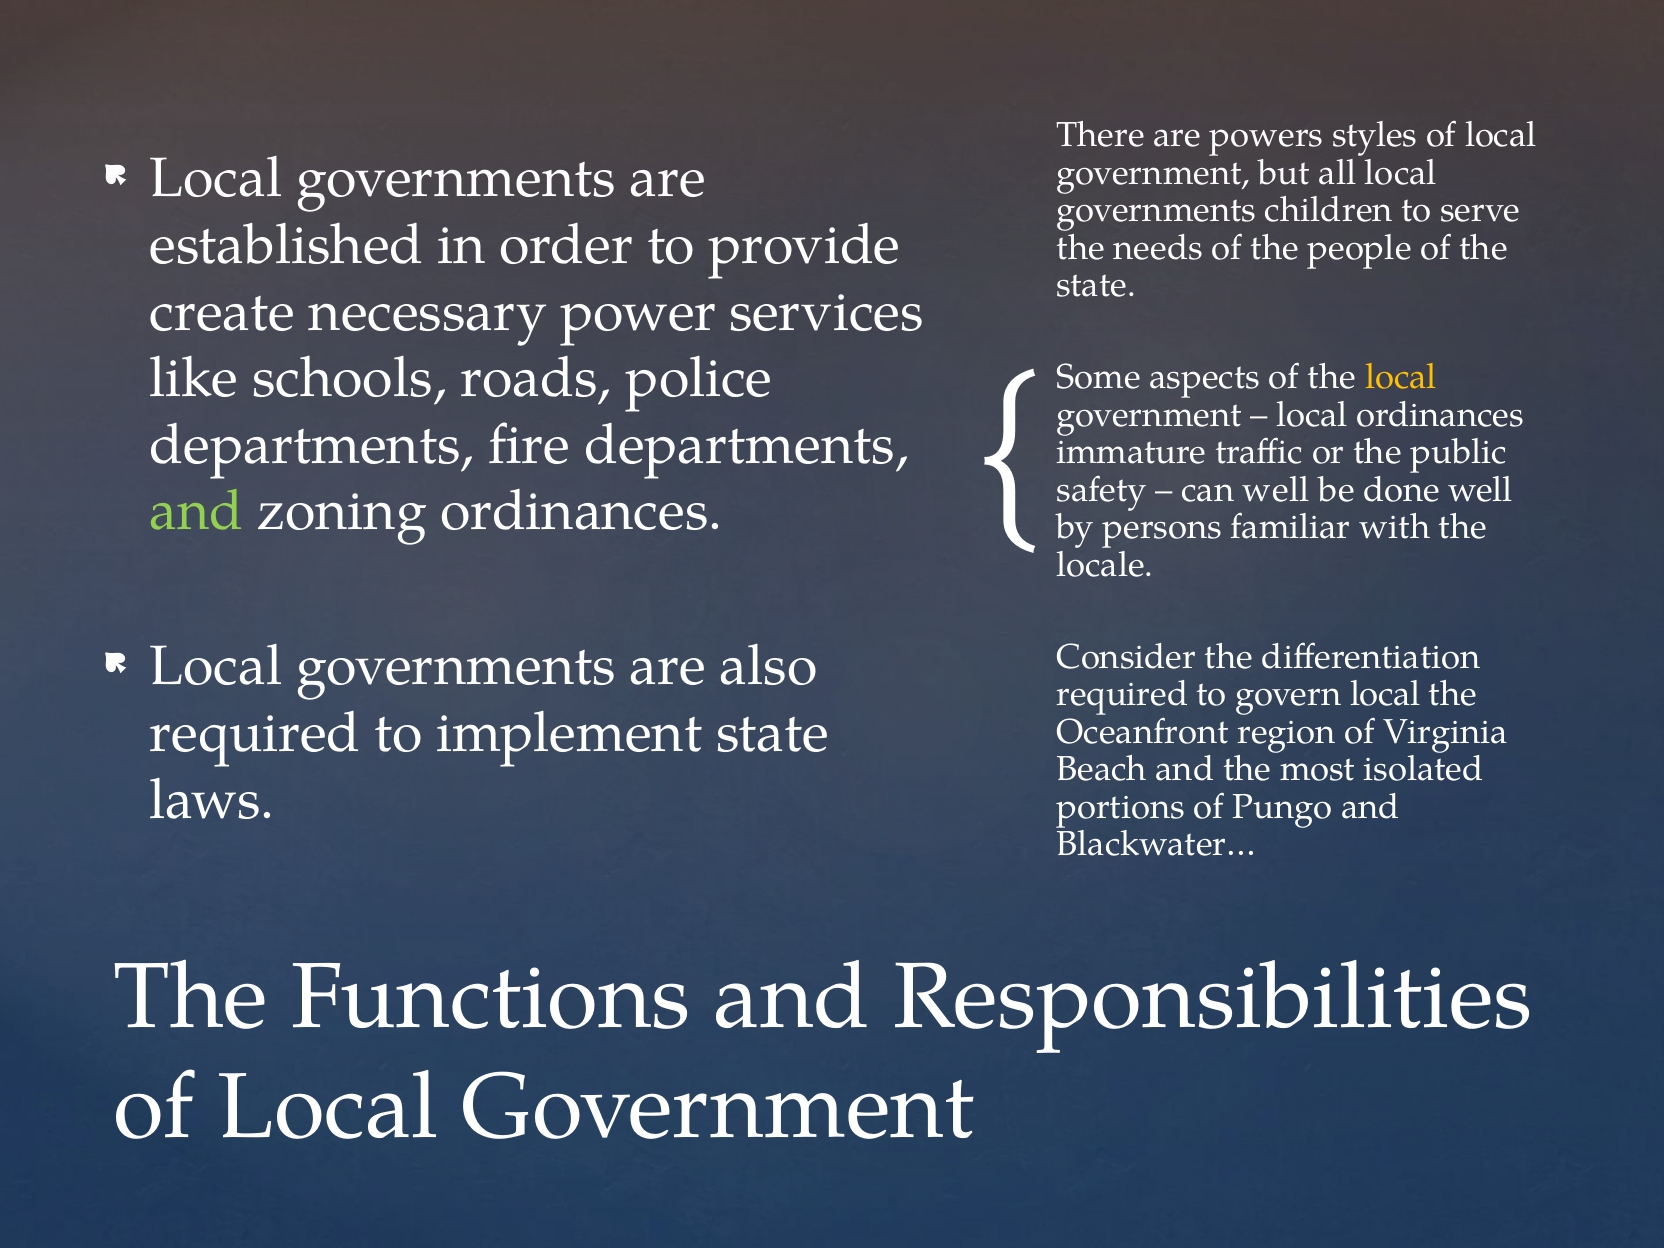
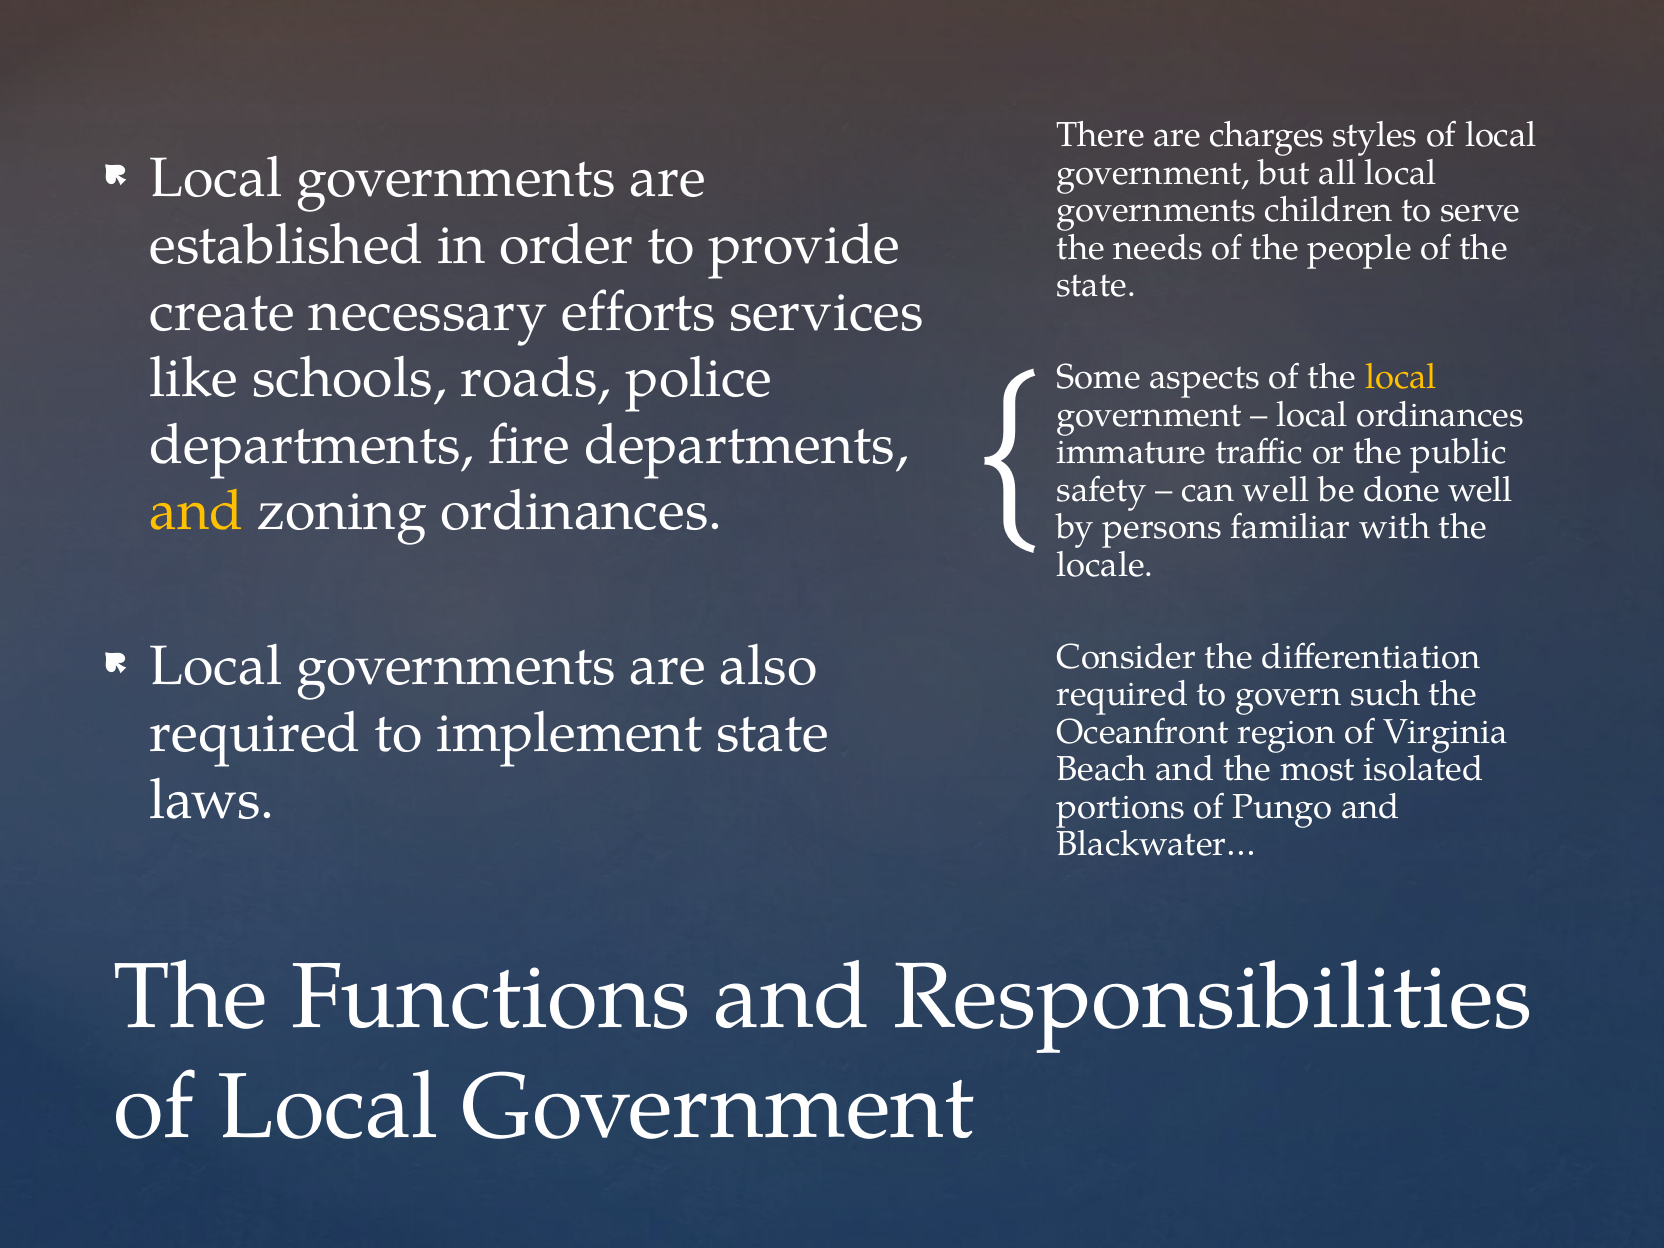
powers: powers -> charges
power: power -> efforts
and at (197, 511) colour: light green -> yellow
govern local: local -> such
